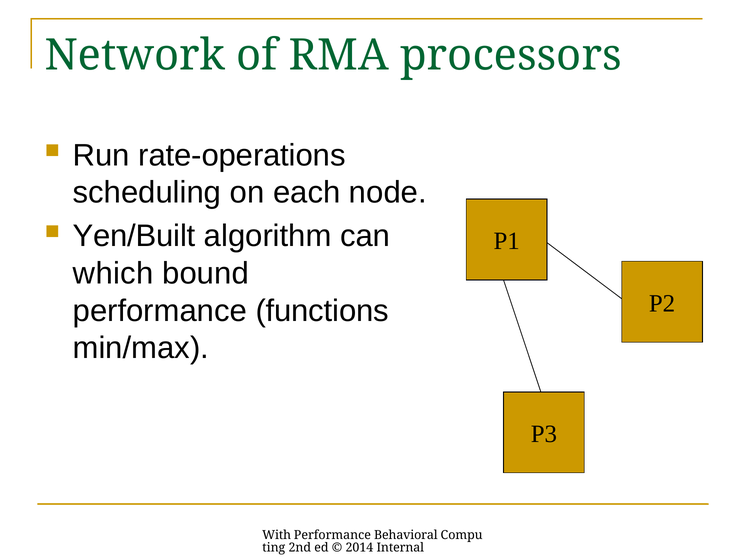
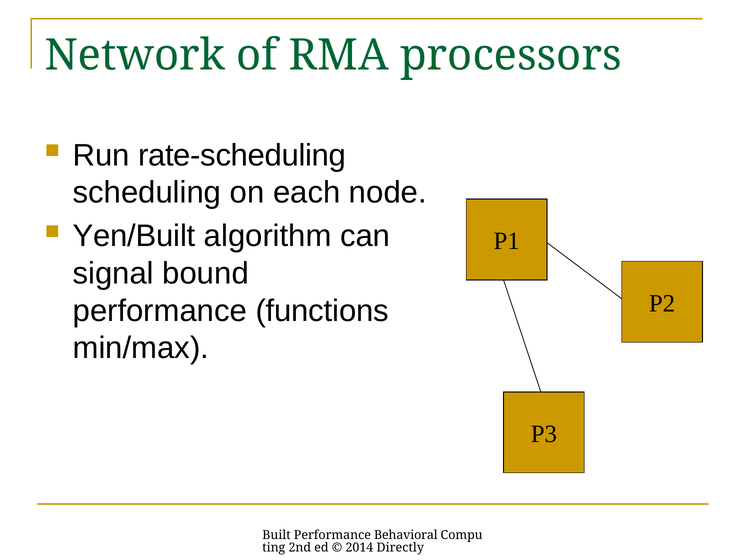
rate-operations: rate-operations -> rate-scheduling
which: which -> signal
With: With -> Built
Internal: Internal -> Directly
